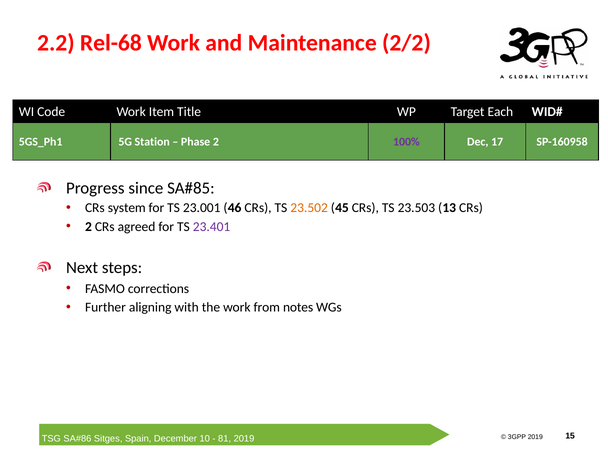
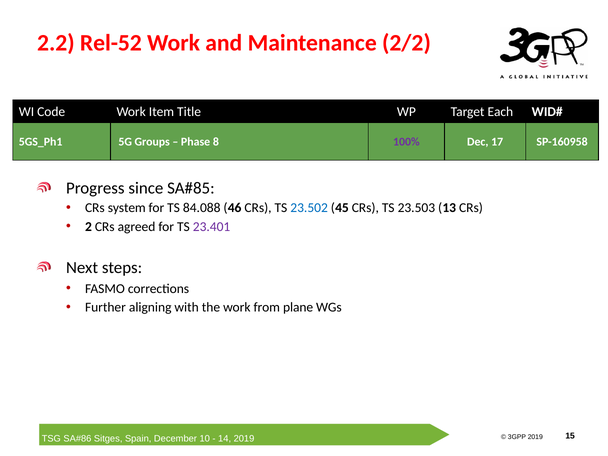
Rel-68: Rel-68 -> Rel-52
Station: Station -> Groups
Phase 2: 2 -> 8
23.001: 23.001 -> 84.088
23.502 colour: orange -> blue
notes: notes -> plane
81: 81 -> 14
